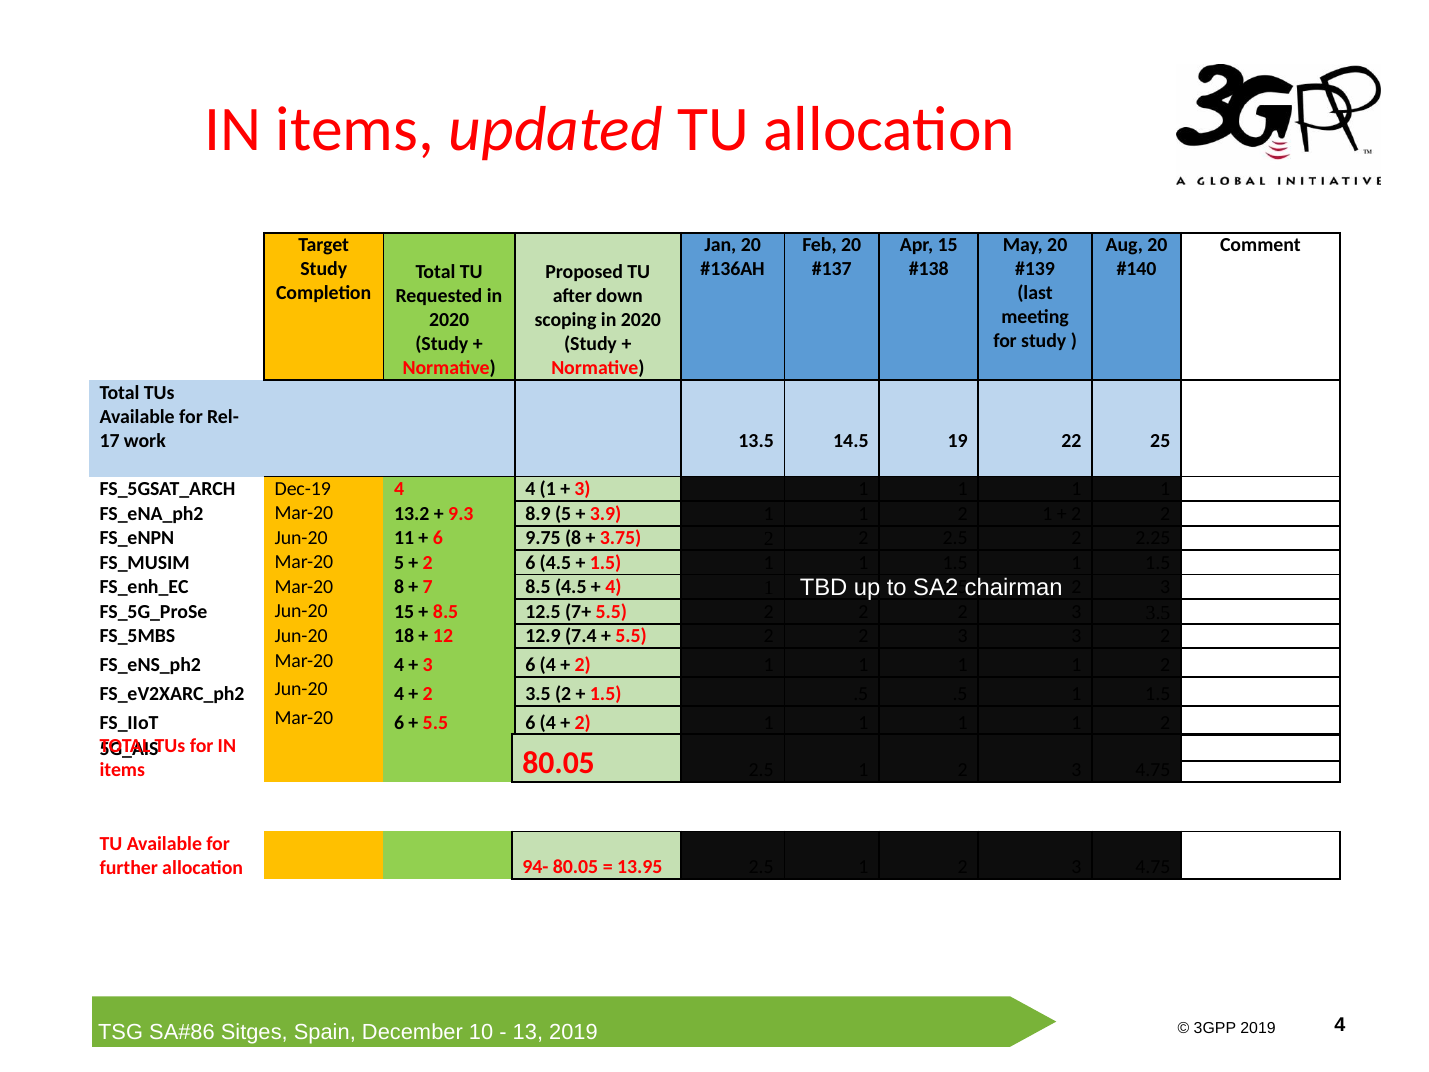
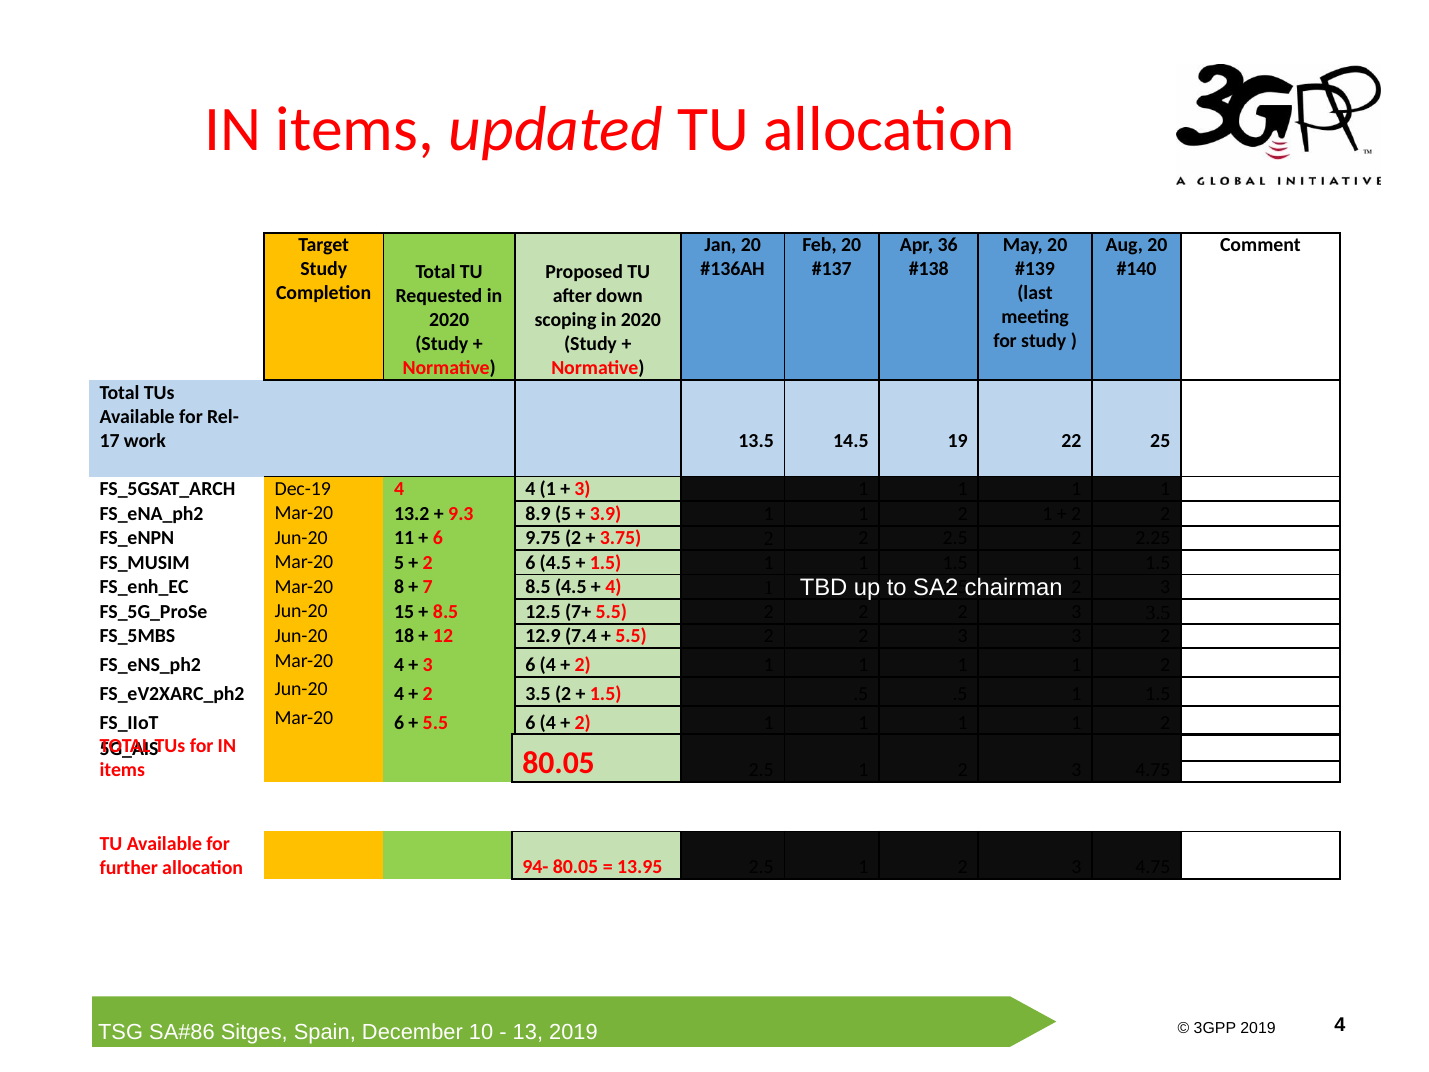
Apr 15: 15 -> 36
9.75 8: 8 -> 2
